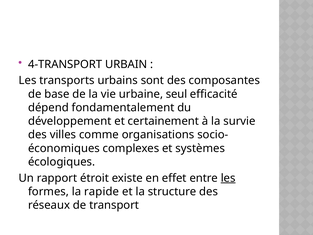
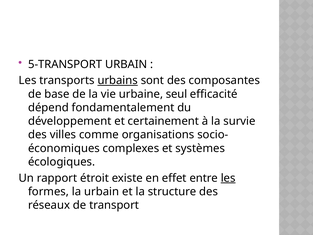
4-TRANSPORT: 4-TRANSPORT -> 5-TRANSPORT
urbains underline: none -> present
la rapide: rapide -> urbain
